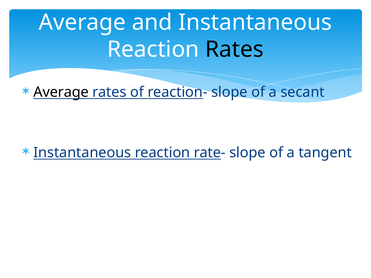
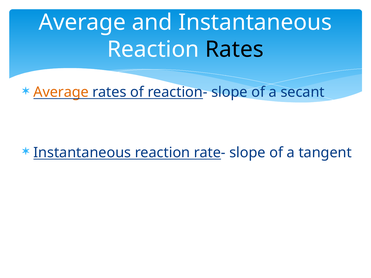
Average at (61, 92) colour: black -> orange
